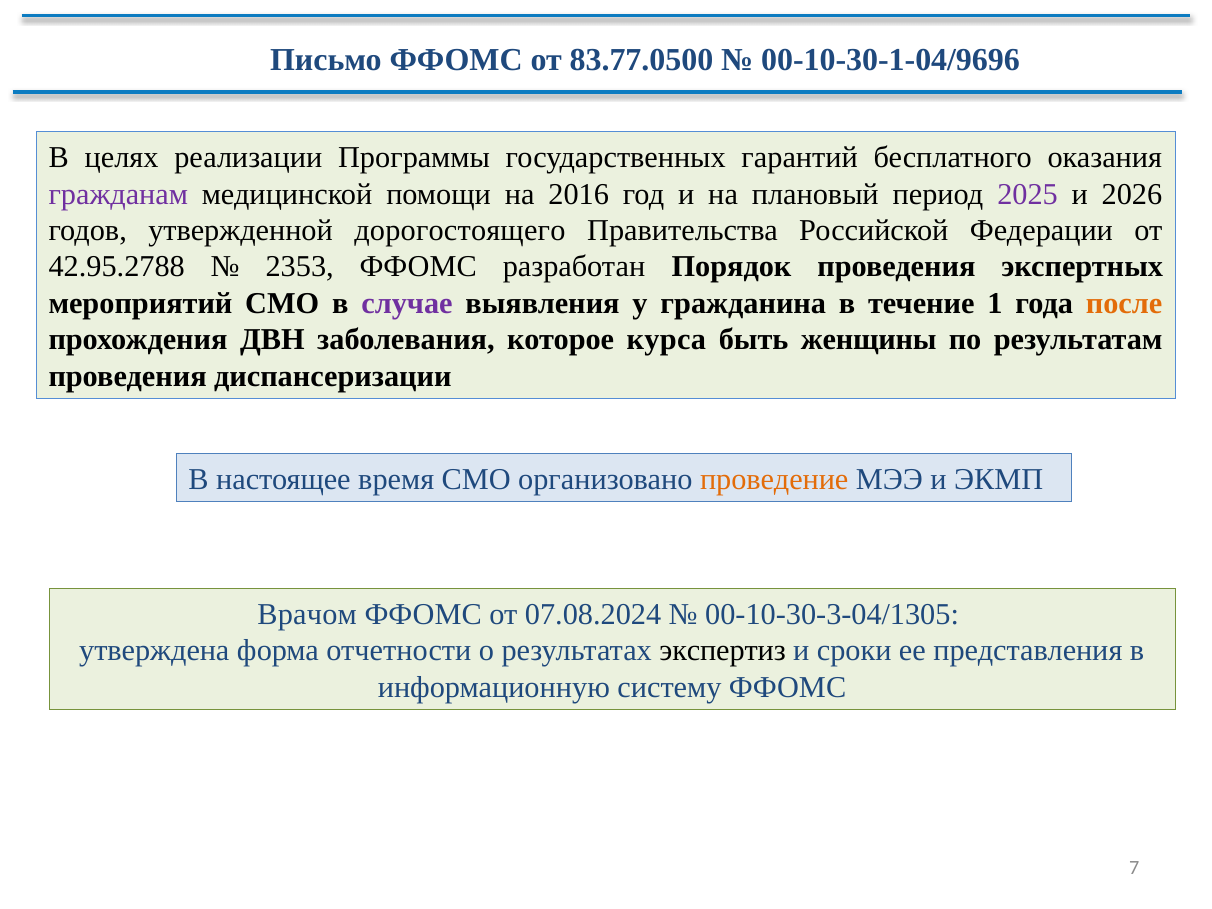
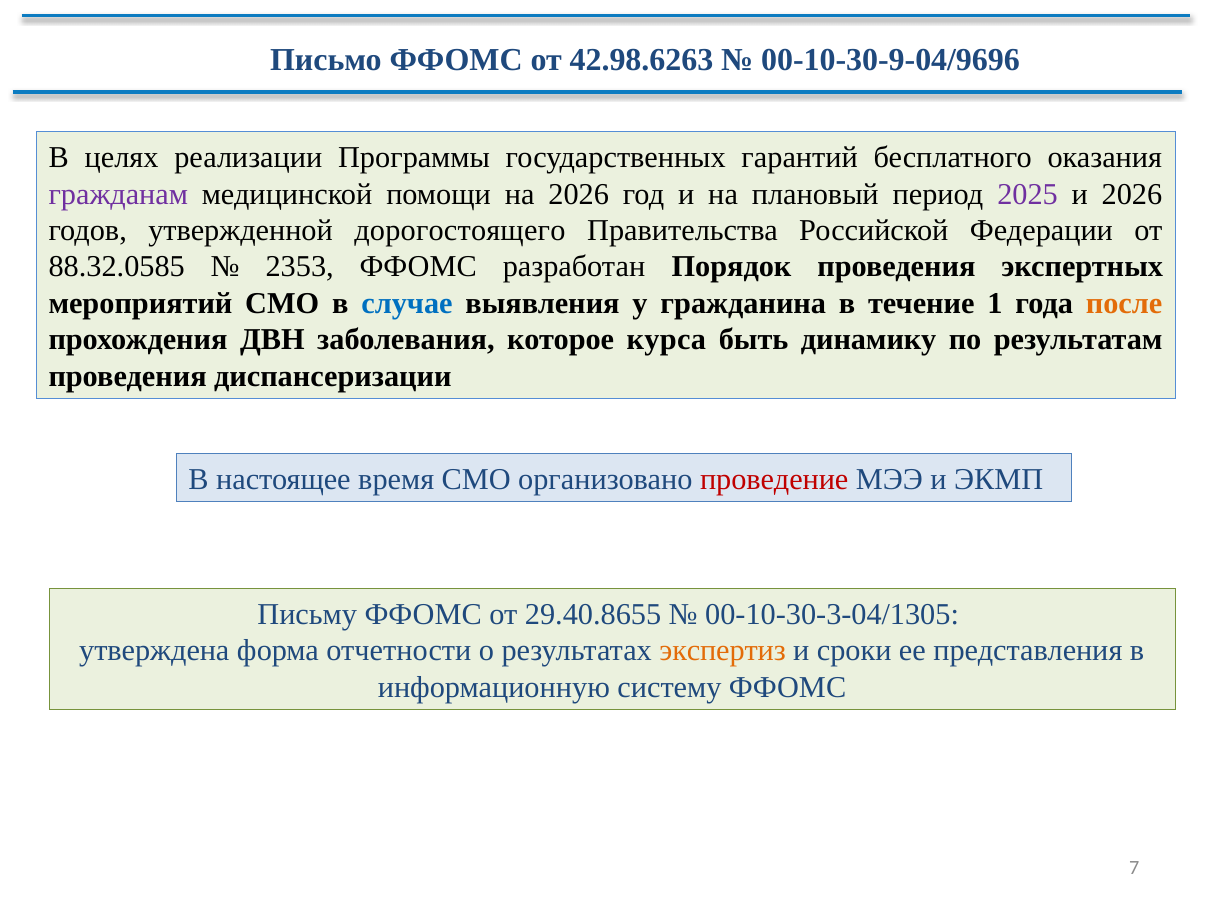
83.77.0500: 83.77.0500 -> 42.98.6263
00-10-30-1-04/9696: 00-10-30-1-04/9696 -> 00-10-30-9-04/9696
на 2016: 2016 -> 2026
42.95.2788: 42.95.2788 -> 88.32.0585
случае colour: purple -> blue
женщины: женщины -> динамику
проведение colour: orange -> red
Врачом: Врачом -> Письму
07.08.2024: 07.08.2024 -> 29.40.8655
экспертиз colour: black -> orange
